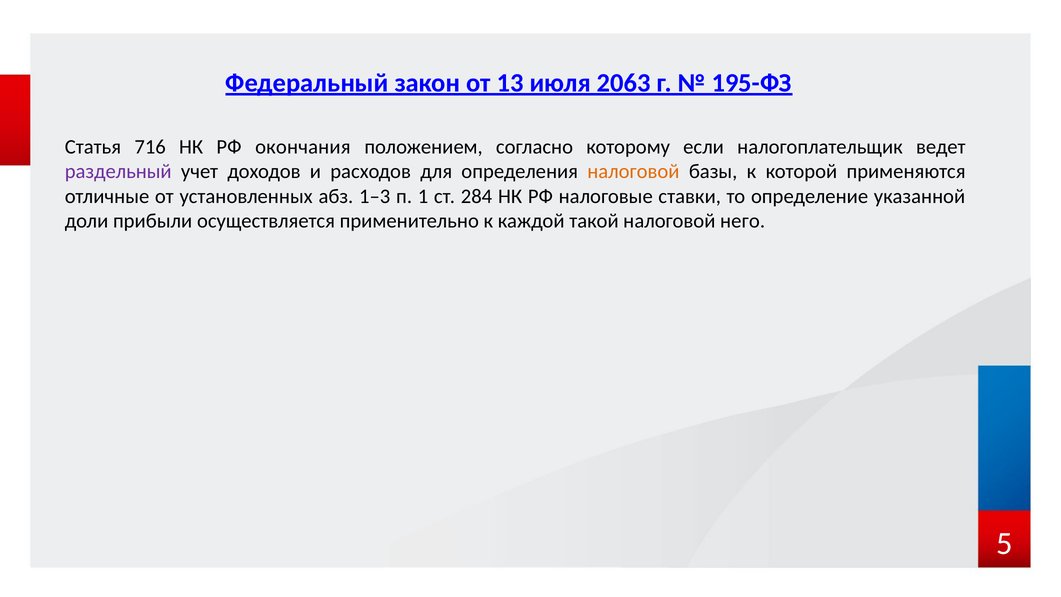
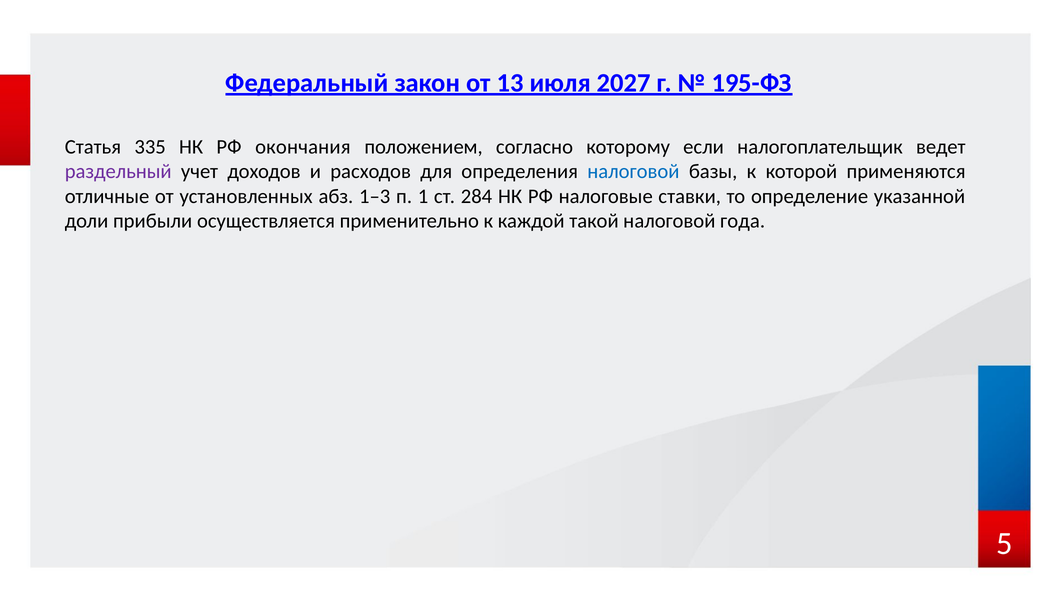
2063: 2063 -> 2027
716: 716 -> 335
налоговой at (633, 171) colour: orange -> blue
него: него -> года
